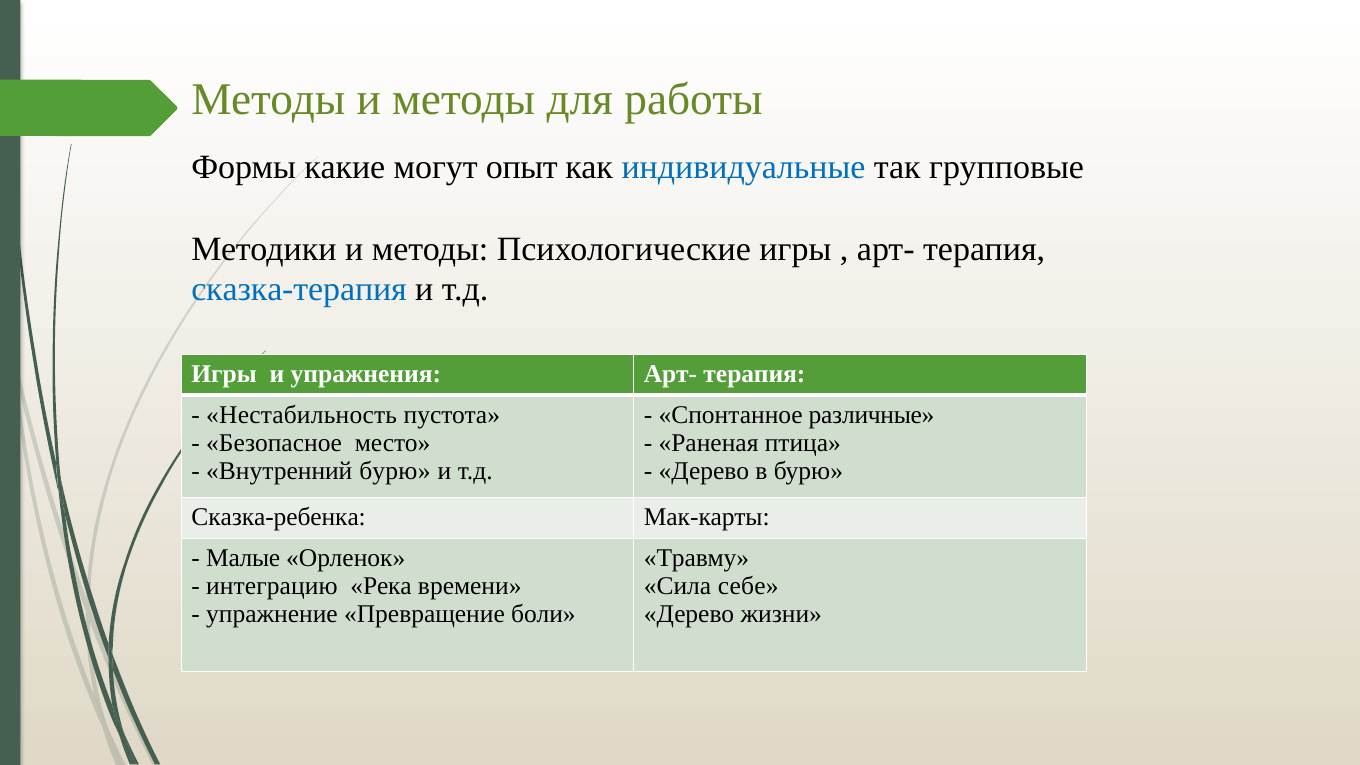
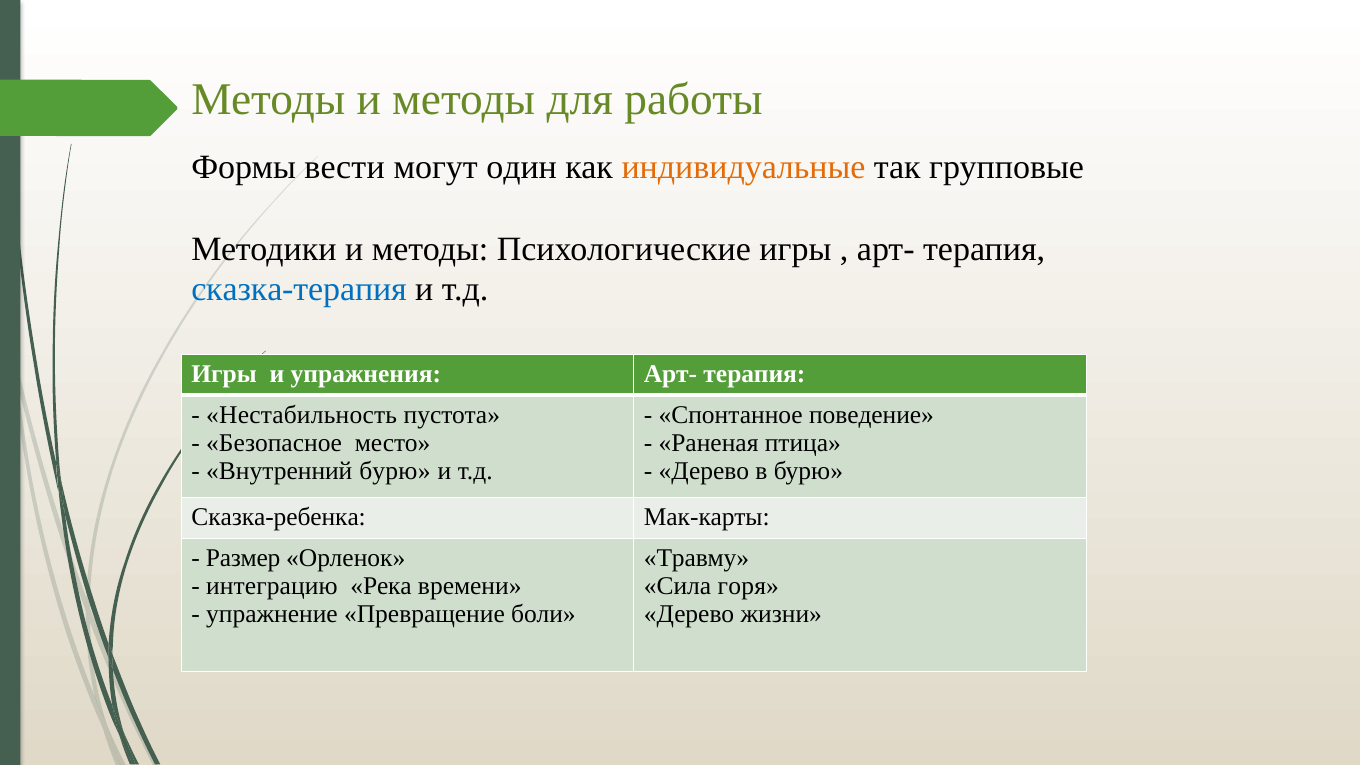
какие: какие -> вести
опыт: опыт -> один
индивидуальные colour: blue -> orange
различные: различные -> поведение
Малые: Малые -> Размер
себе: себе -> горя
